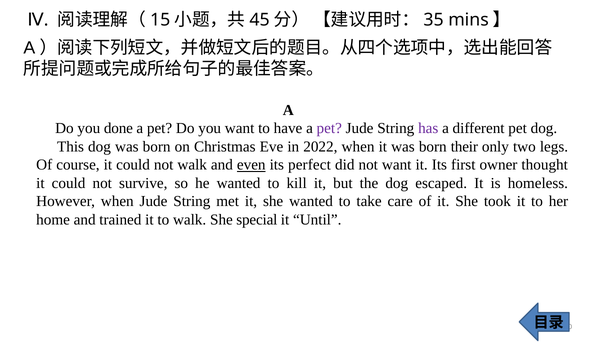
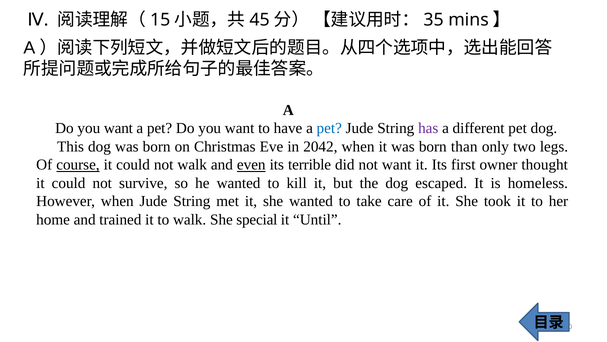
done at (118, 128): done -> want
pet at (329, 128) colour: purple -> blue
2022: 2022 -> 2042
their: their -> than
course underline: none -> present
perfect: perfect -> terrible
